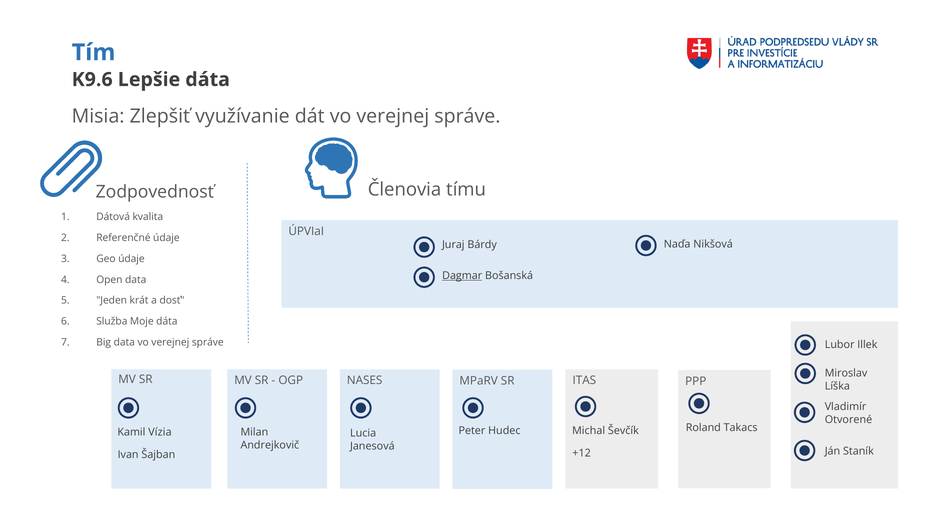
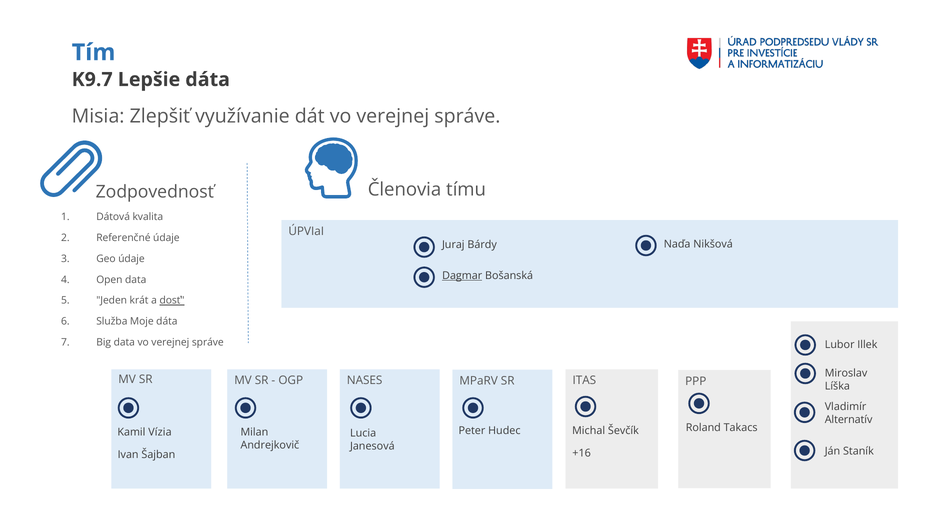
K9.6: K9.6 -> K9.7
dosť underline: none -> present
Otvorené: Otvorené -> Alternatív
+12: +12 -> +16
